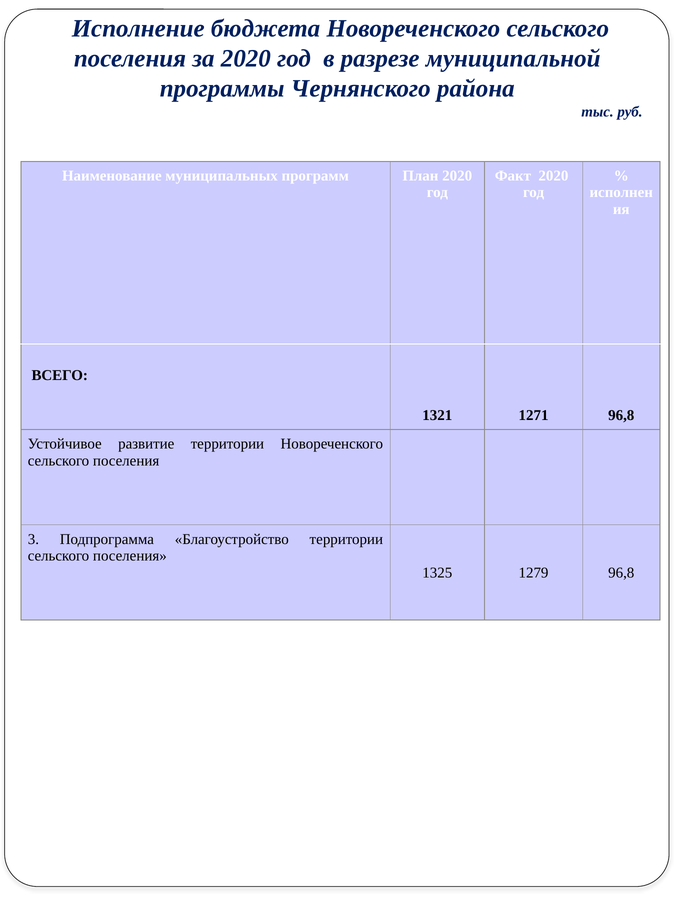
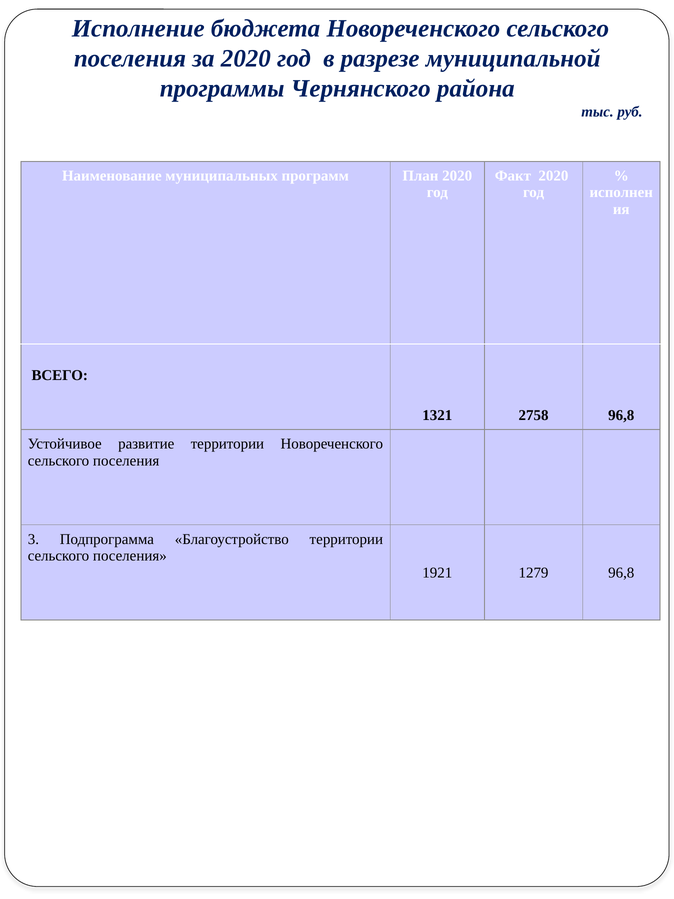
1271: 1271 -> 2758
1325: 1325 -> 1921
